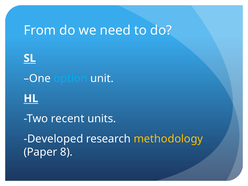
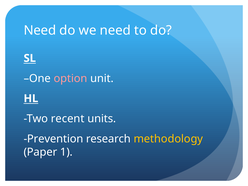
From at (40, 30): From -> Need
option colour: light blue -> pink
Developed: Developed -> Prevention
8: 8 -> 1
